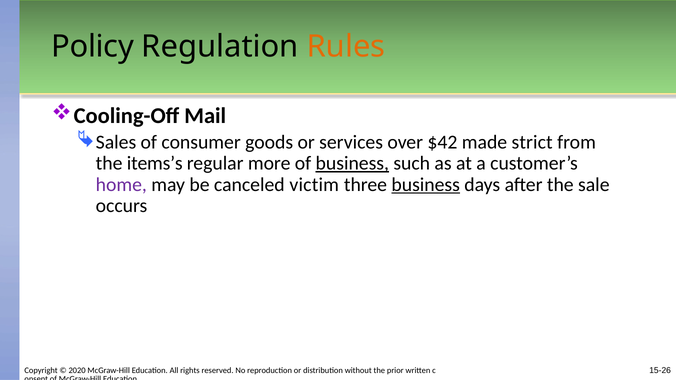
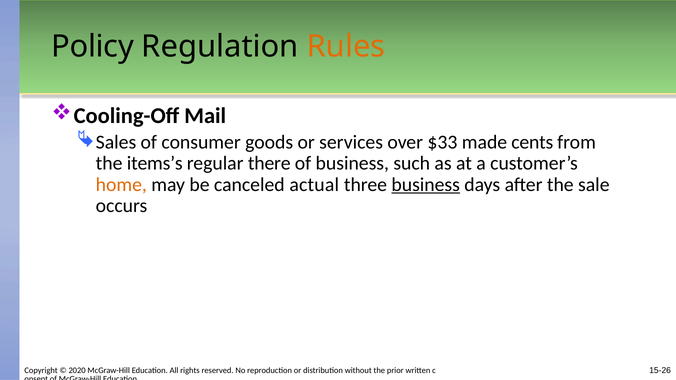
$42: $42 -> $33
strict: strict -> cents
more: more -> there
business at (352, 163) underline: present -> none
home colour: purple -> orange
victim: victim -> actual
